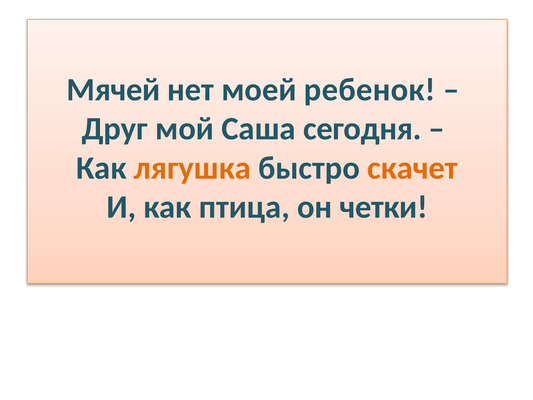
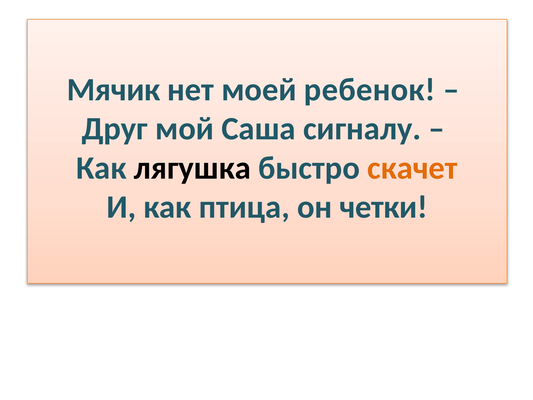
Мячей: Мячей -> Мячик
сегодня: сегодня -> сигналу
лягушка colour: orange -> black
